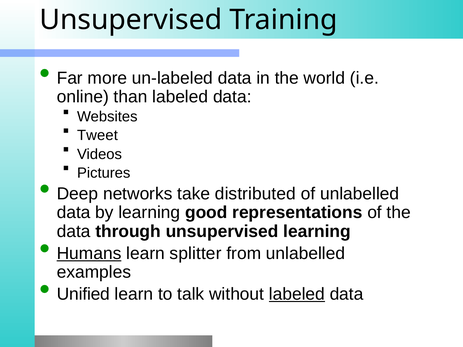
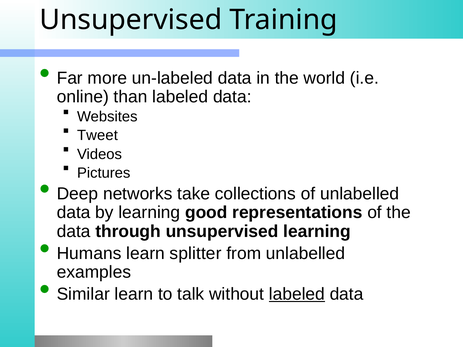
distributed: distributed -> collections
Humans underline: present -> none
Unified: Unified -> Similar
